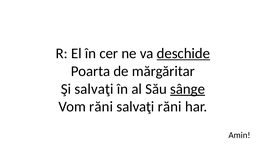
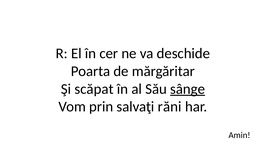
deschide underline: present -> none
Şi salvaţi: salvaţi -> scăpat
Vom răni: răni -> prin
